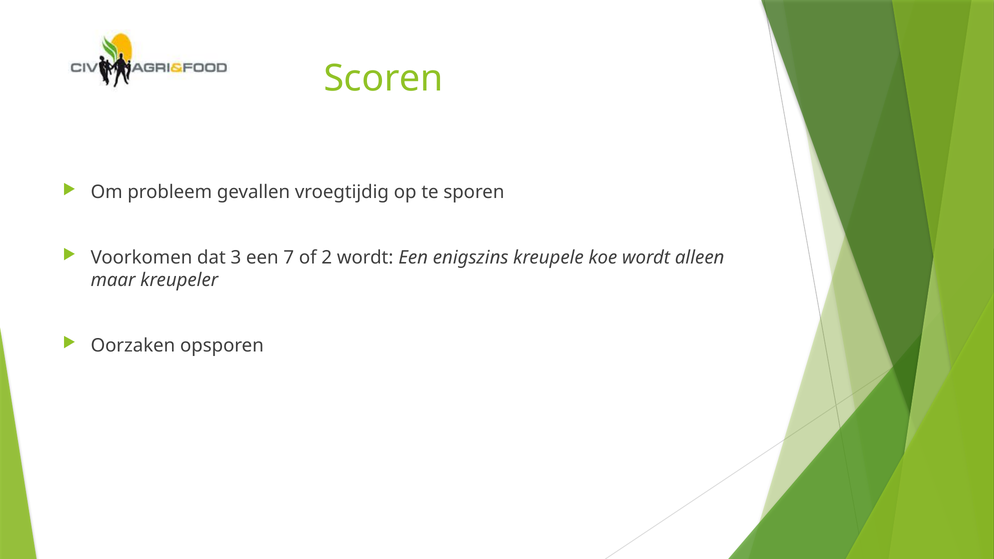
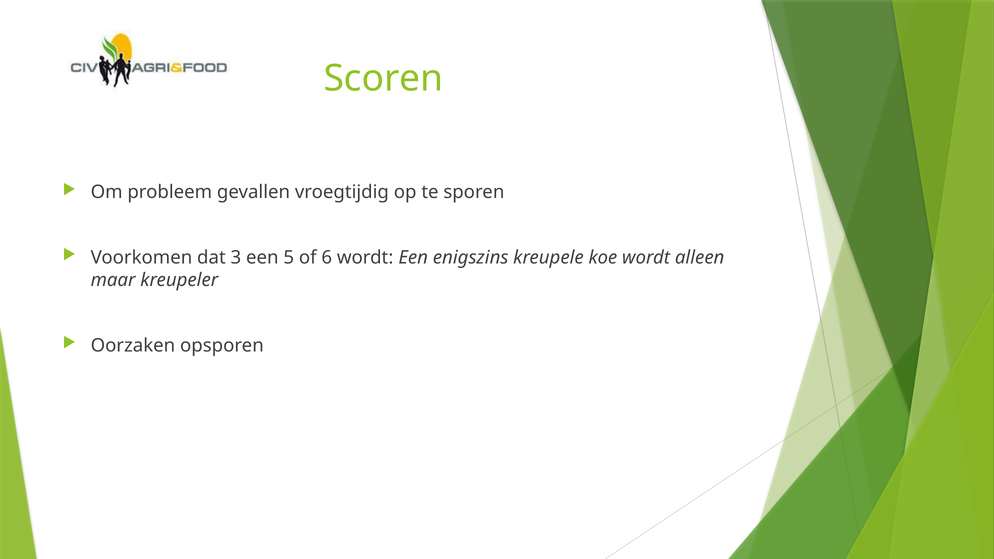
7: 7 -> 5
2: 2 -> 6
